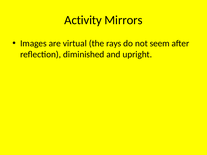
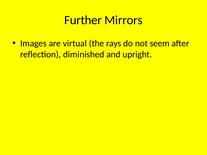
Activity: Activity -> Further
